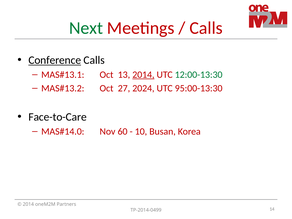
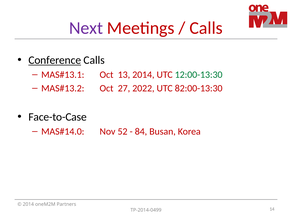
Next colour: green -> purple
2014 at (143, 75) underline: present -> none
2024: 2024 -> 2022
95:00-13:30: 95:00-13:30 -> 82:00-13:30
Face-to-Care: Face-to-Care -> Face-to-Case
60: 60 -> 52
10: 10 -> 84
